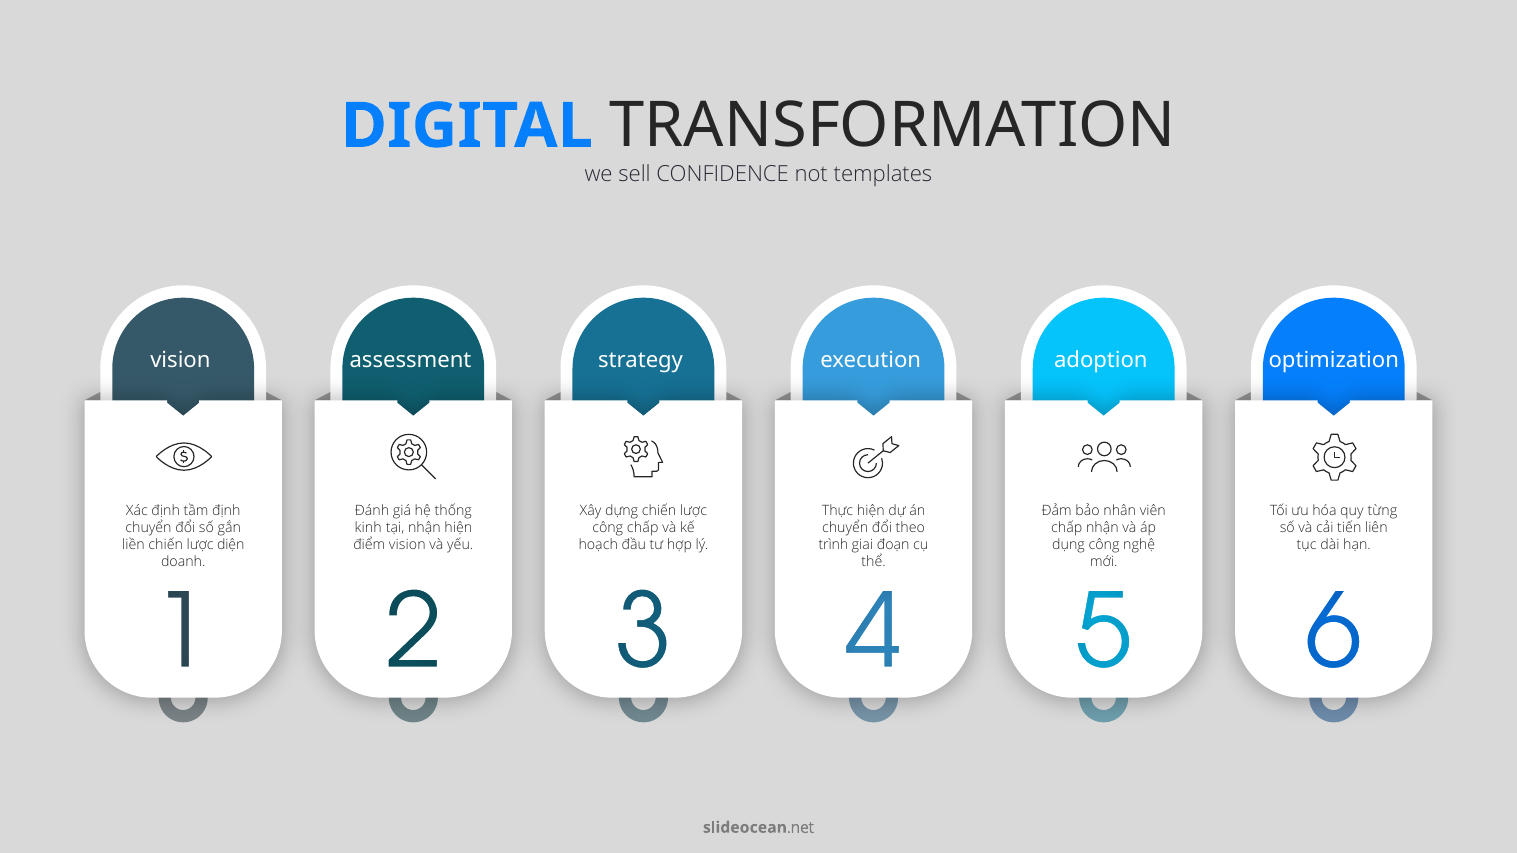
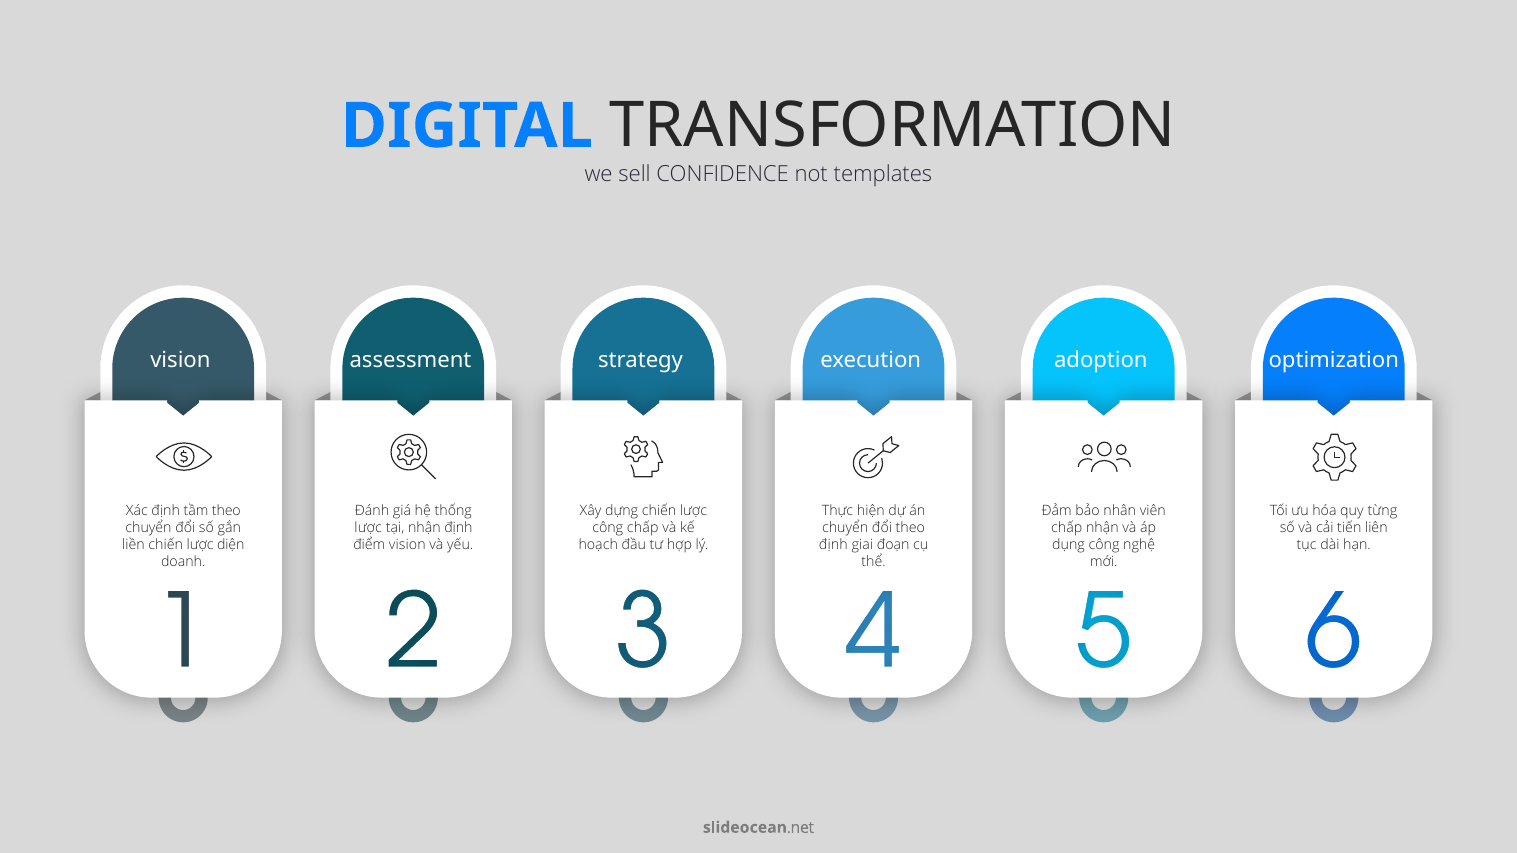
tầm định: định -> theo
kinh at (368, 528): kinh -> lược
nhận hiện: hiện -> định
trình at (833, 545): trình -> định
